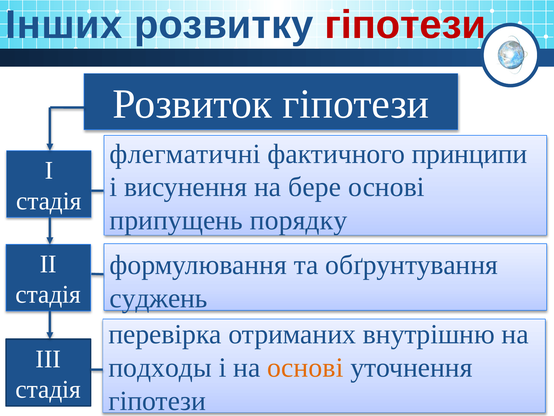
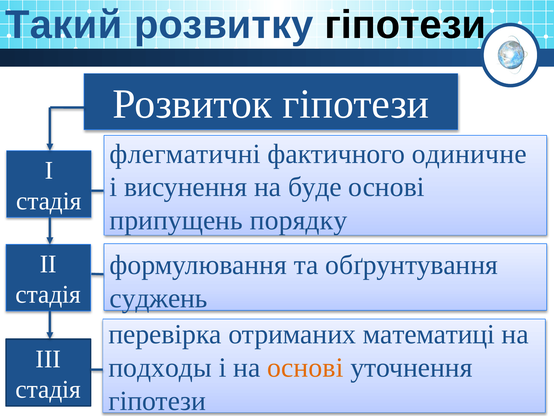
Інших: Інших -> Такий
гіпотези at (405, 25) colour: red -> black
принципи: принципи -> одиничне
бере: бере -> буде
внутрішню: внутрішню -> математиці
